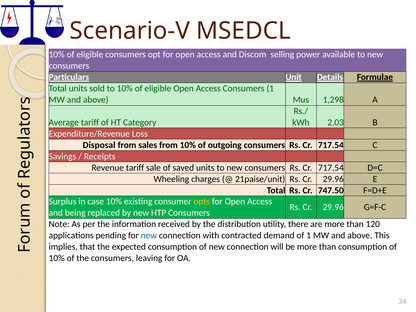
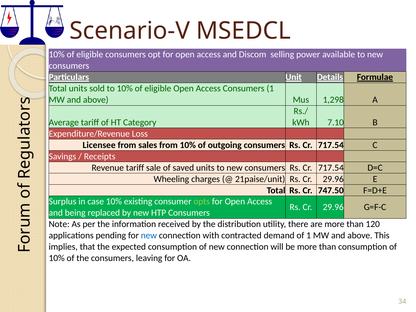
2.03: 2.03 -> 7.10
Disposal: Disposal -> Licensee
opts colour: yellow -> light green
